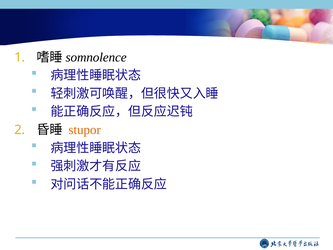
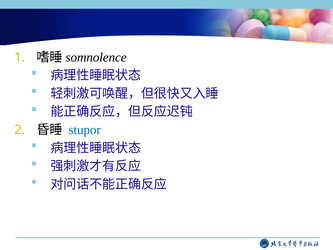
stupor colour: orange -> blue
